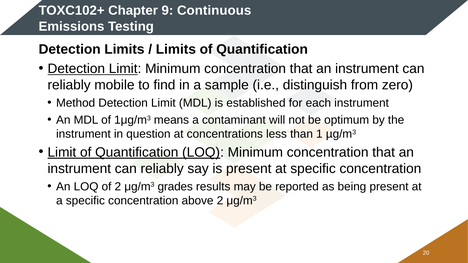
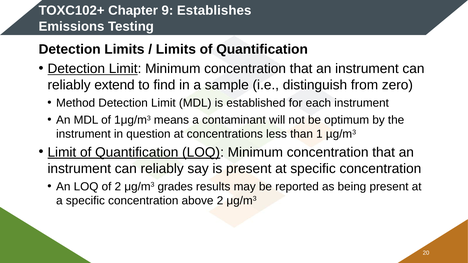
Continuous: Continuous -> Establishes
mobile: mobile -> extend
